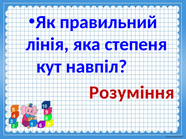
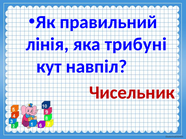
степеня: степеня -> трибуні
Розуміння: Розуміння -> Чисельник
